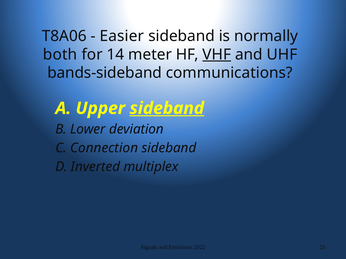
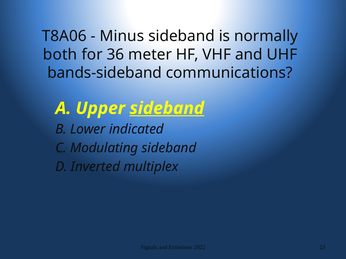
Easier: Easier -> Minus
14: 14 -> 36
VHF underline: present -> none
deviation: deviation -> indicated
Connection: Connection -> Modulating
